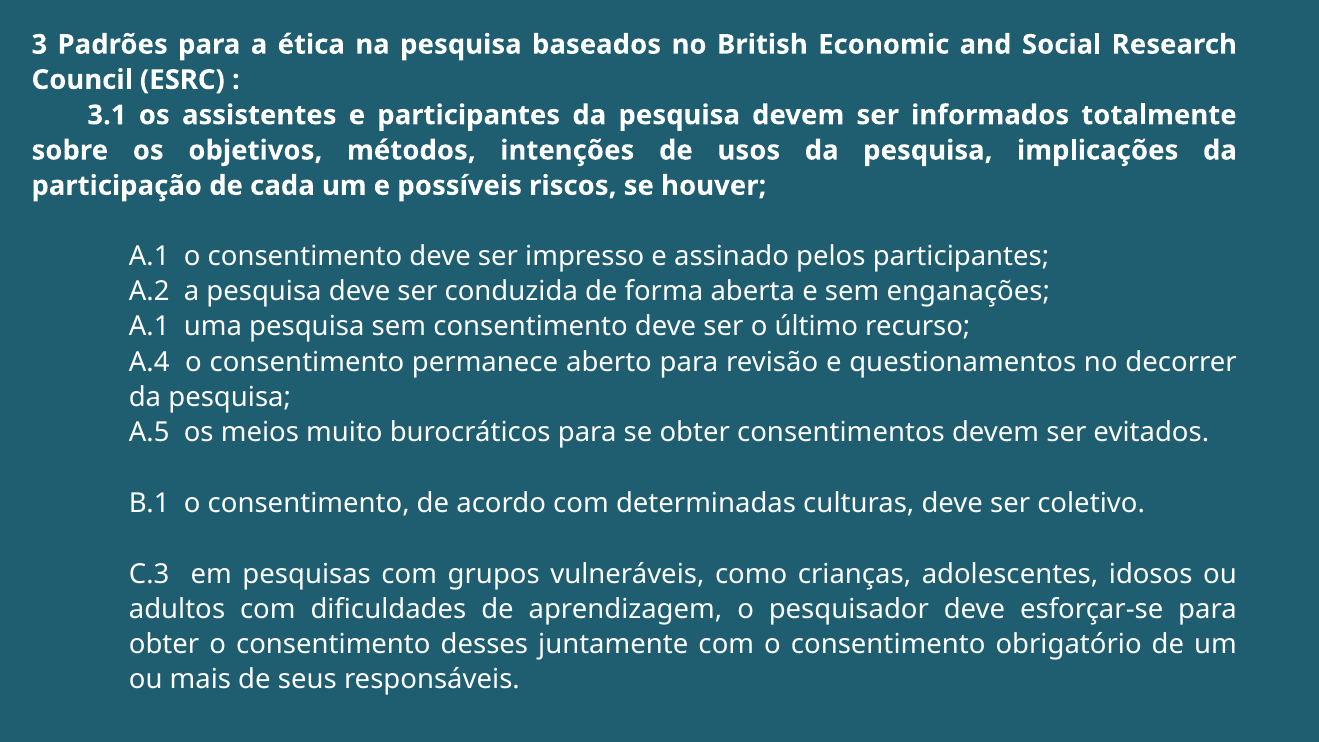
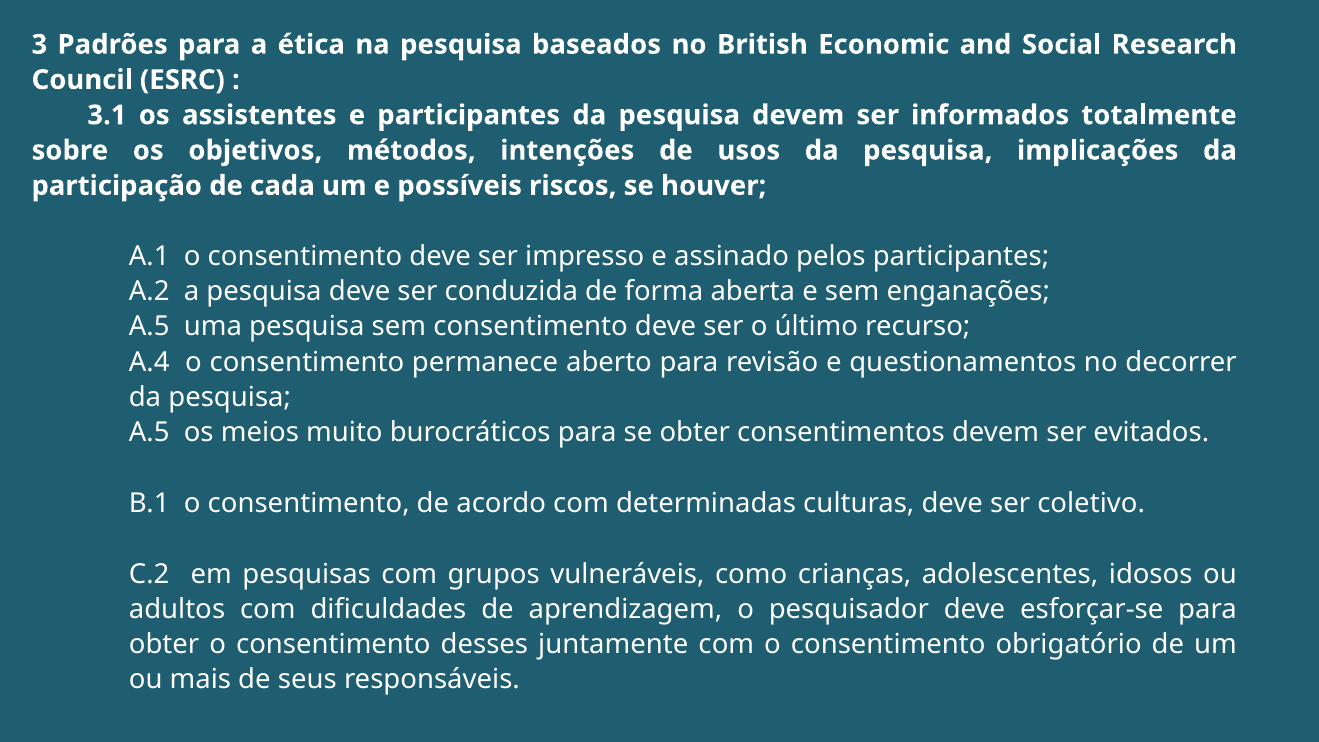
A.1 at (149, 327): A.1 -> A.5
C.3: C.3 -> C.2
